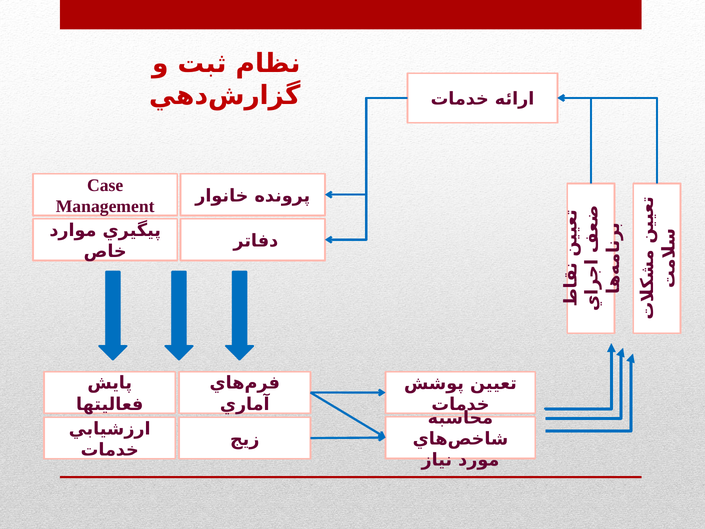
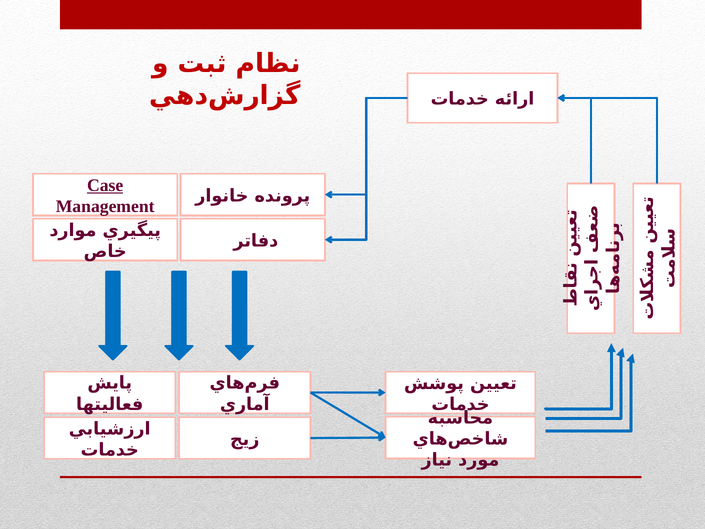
Case underline: none -> present
